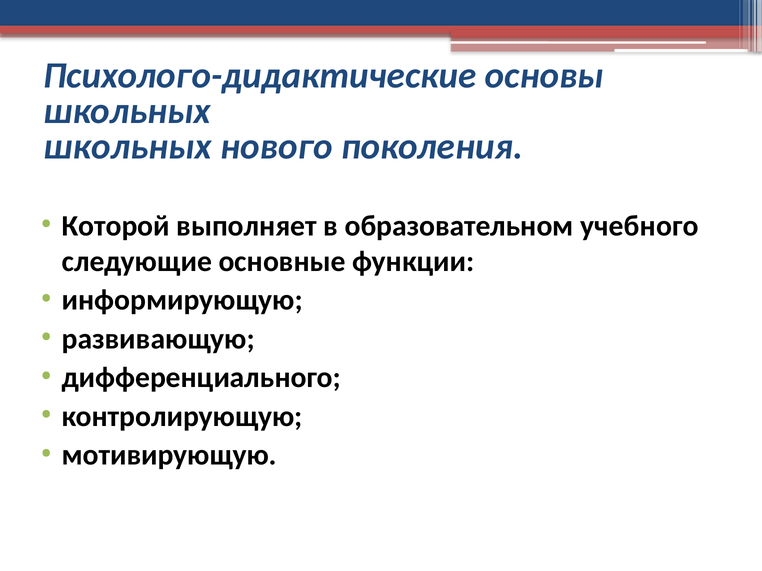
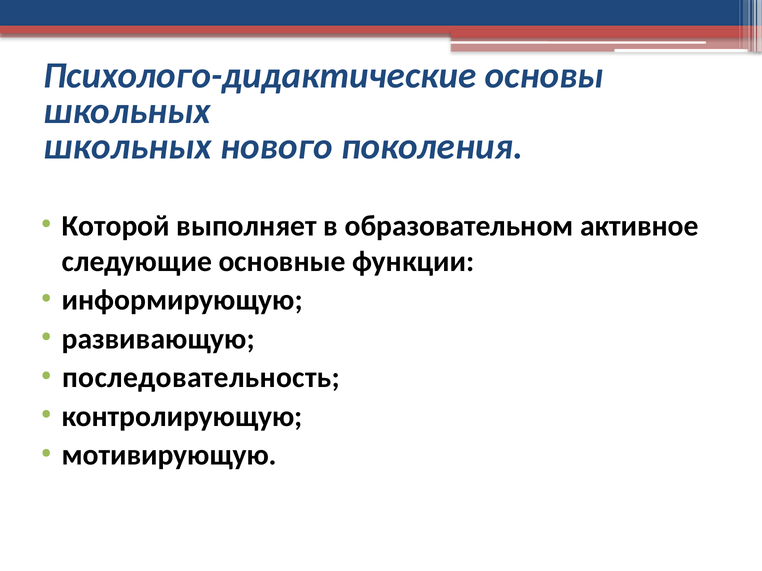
учебного: учебного -> активное
дифференциального: дифференциального -> последовательность
